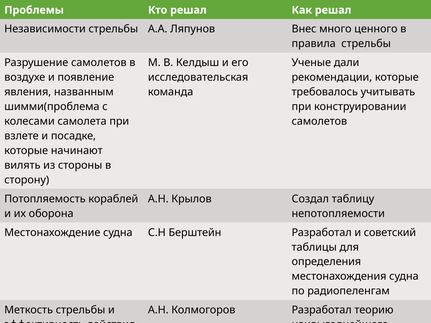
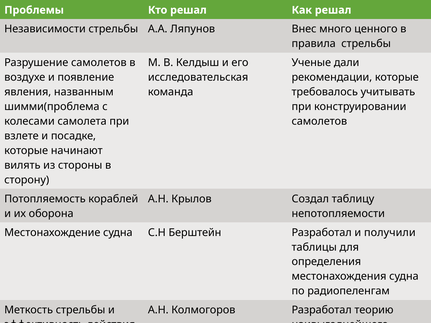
советский: советский -> получили
